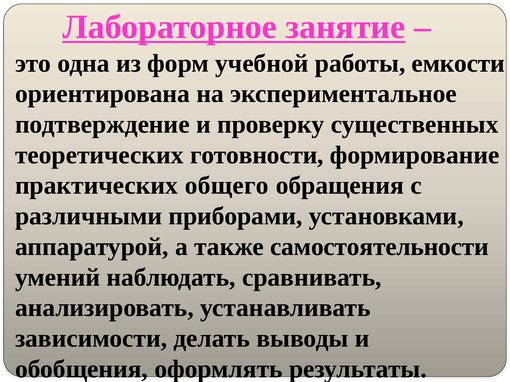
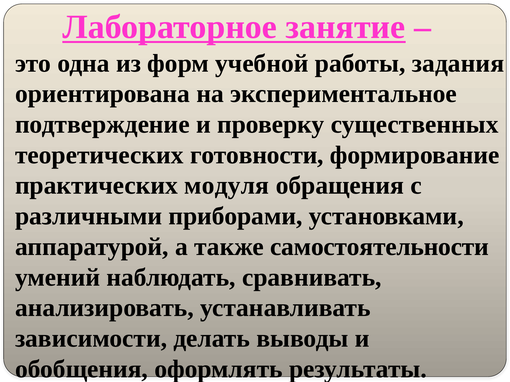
емкости: емкости -> задания
общего: общего -> модуля
